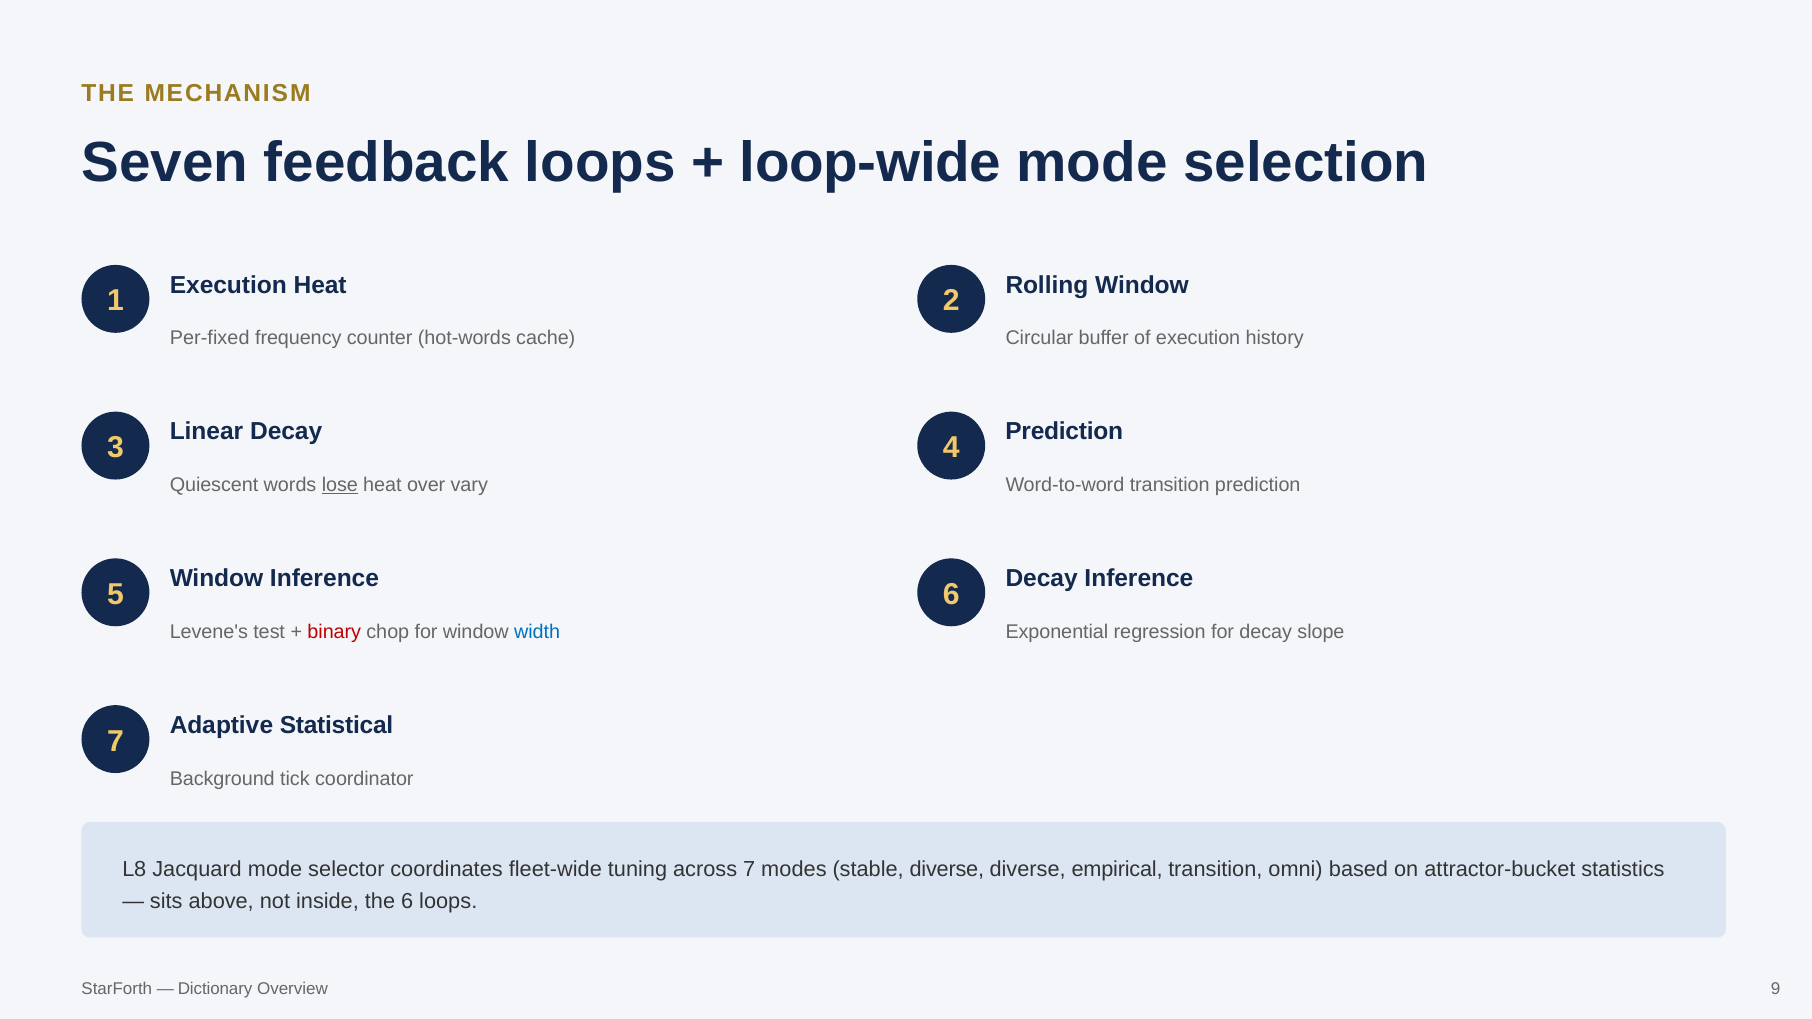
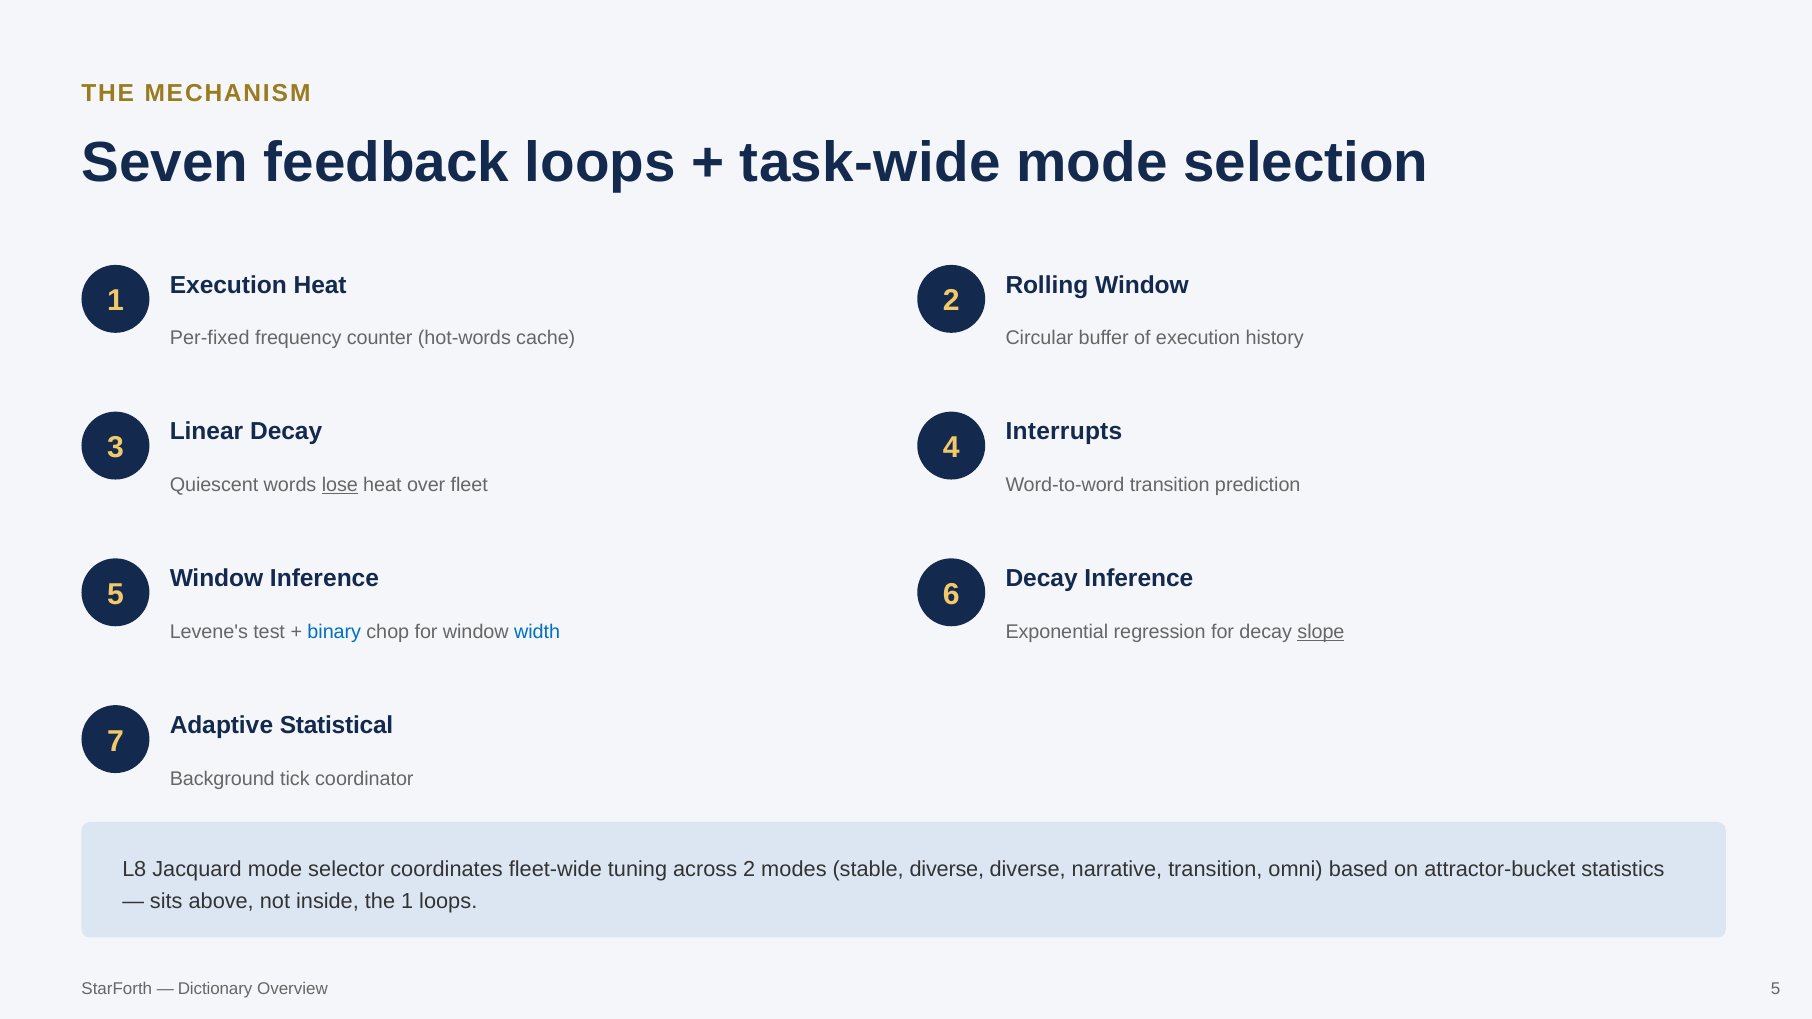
loop-wide: loop-wide -> task-wide
Prediction at (1064, 432): Prediction -> Interrupts
vary: vary -> fleet
binary colour: red -> blue
slope underline: none -> present
across 7: 7 -> 2
empirical: empirical -> narrative
the 6: 6 -> 1
Overview 9: 9 -> 5
